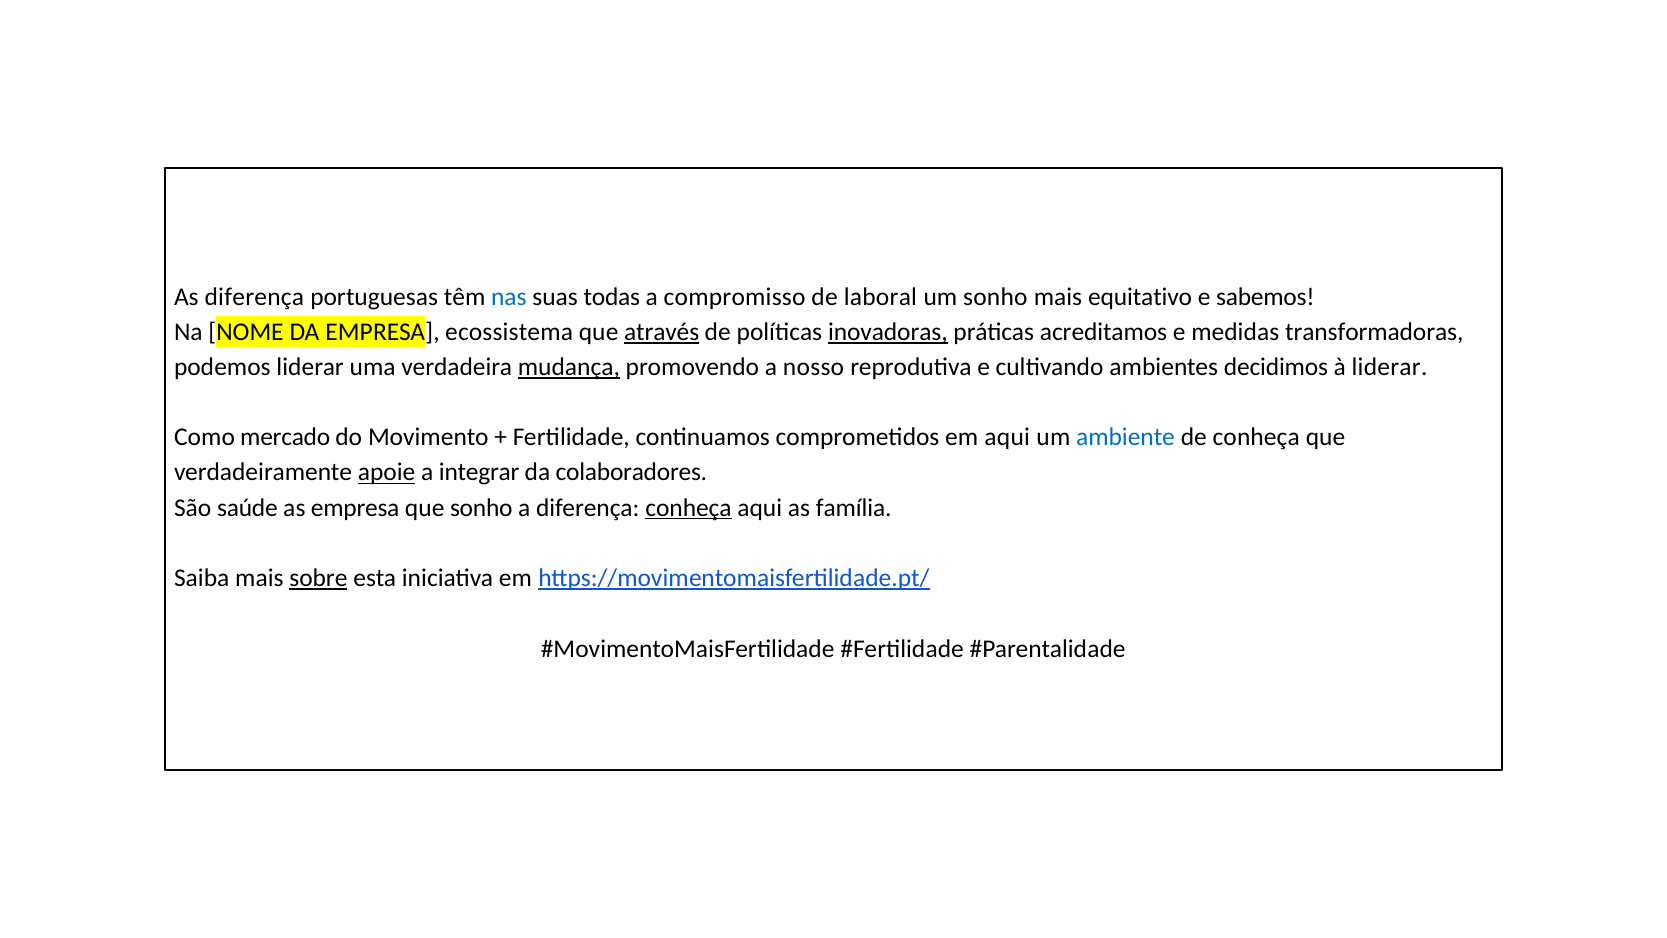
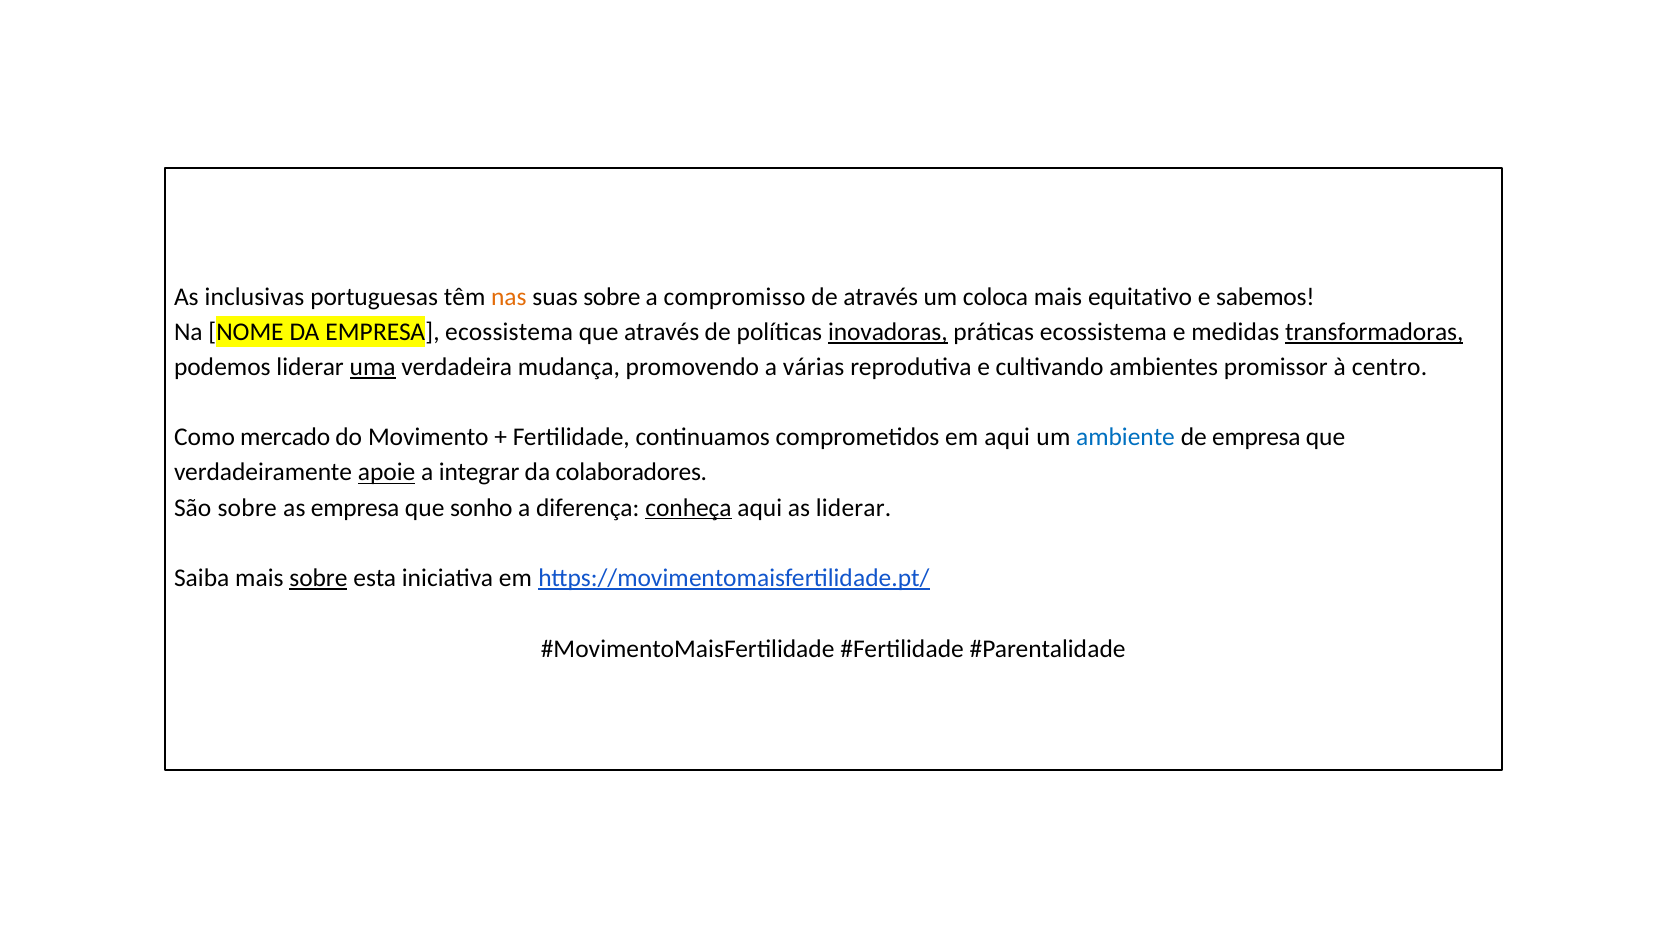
As diferença: diferença -> inclusivas
nas colour: blue -> orange
suas todas: todas -> sobre
de laboral: laboral -> através
um sonho: sonho -> coloca
através at (662, 332) underline: present -> none
práticas acreditamos: acreditamos -> ecossistema
transformadoras underline: none -> present
uma underline: none -> present
mudança underline: present -> none
nosso: nosso -> várias
decidimos: decidimos -> promissor
à liderar: liderar -> centro
de conheça: conheça -> empresa
São saúde: saúde -> sobre
as família: família -> liderar
